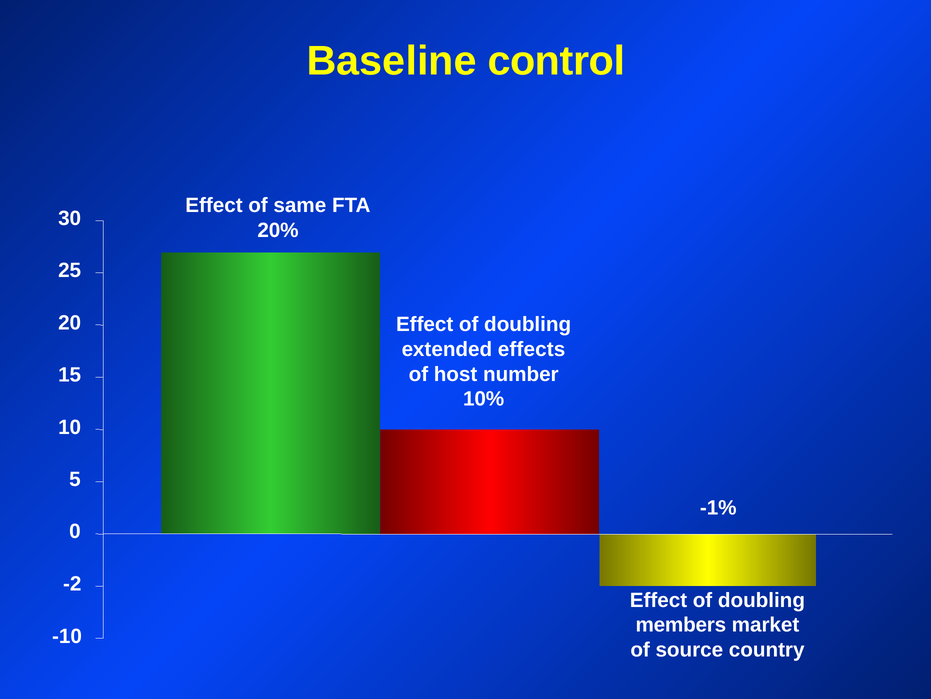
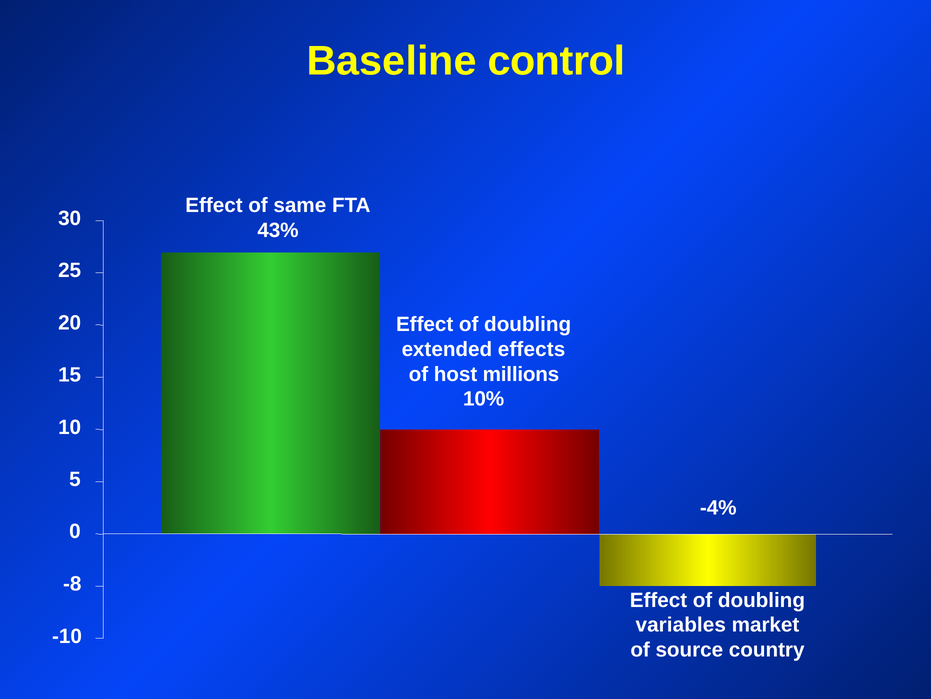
20%: 20% -> 43%
number: number -> millions
-1%: -1% -> -4%
-2: -2 -> -8
members: members -> variables
